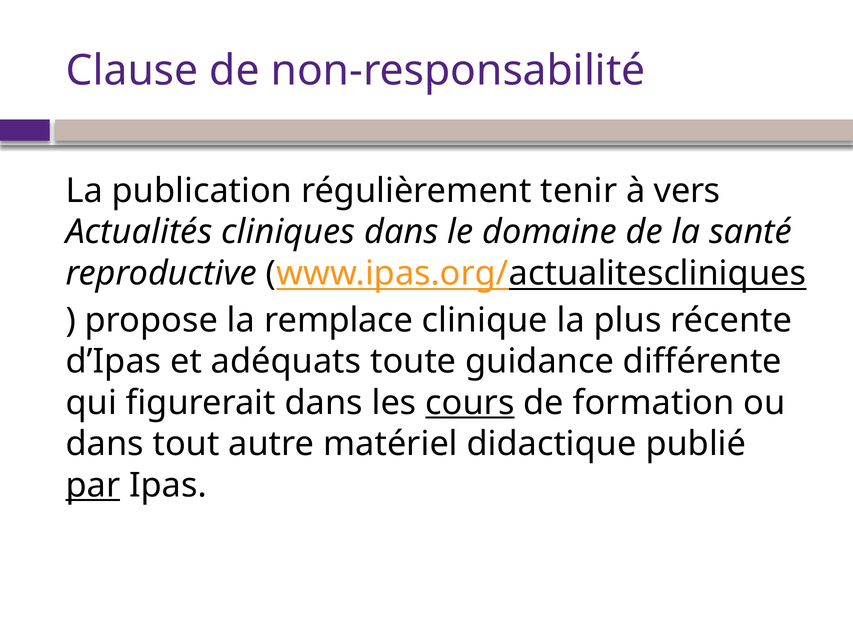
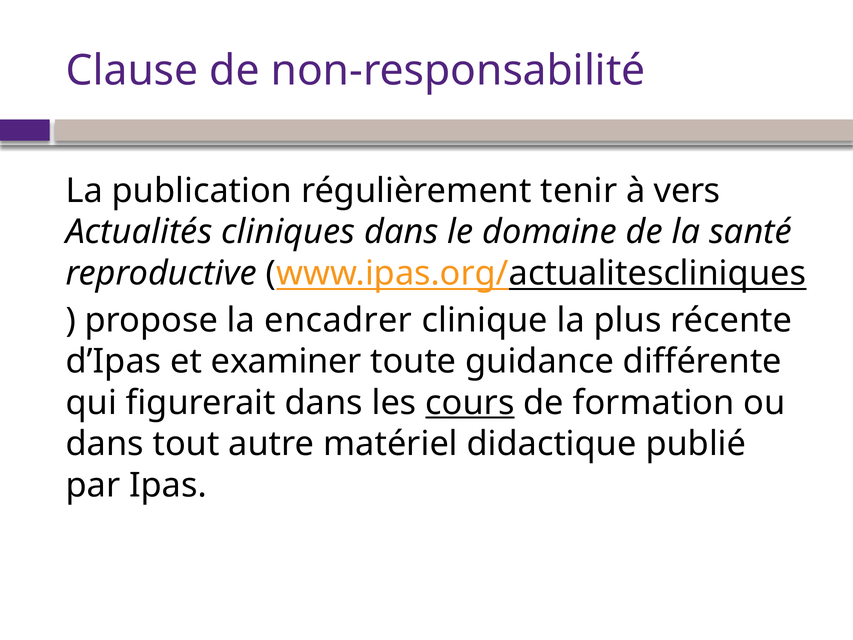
remplace: remplace -> encadrer
adéquats: adéquats -> examiner
par underline: present -> none
